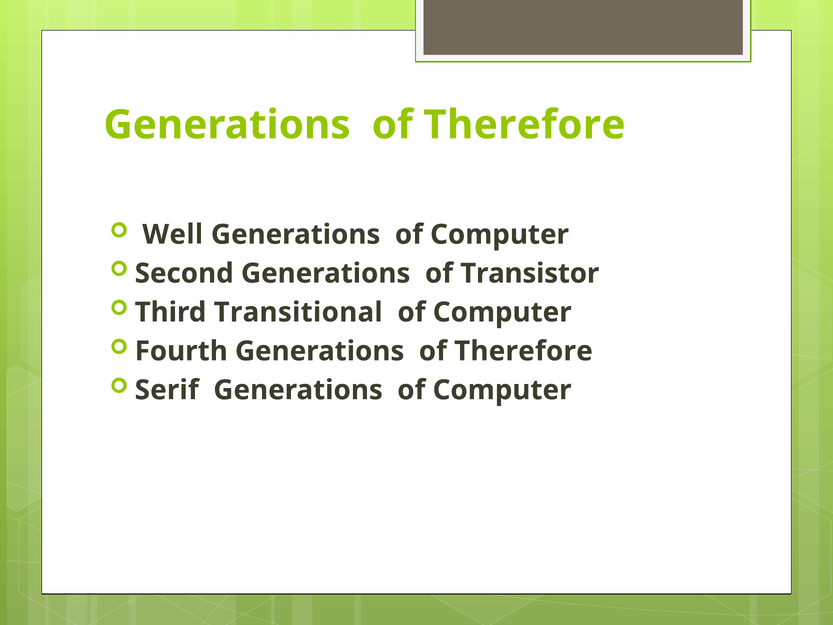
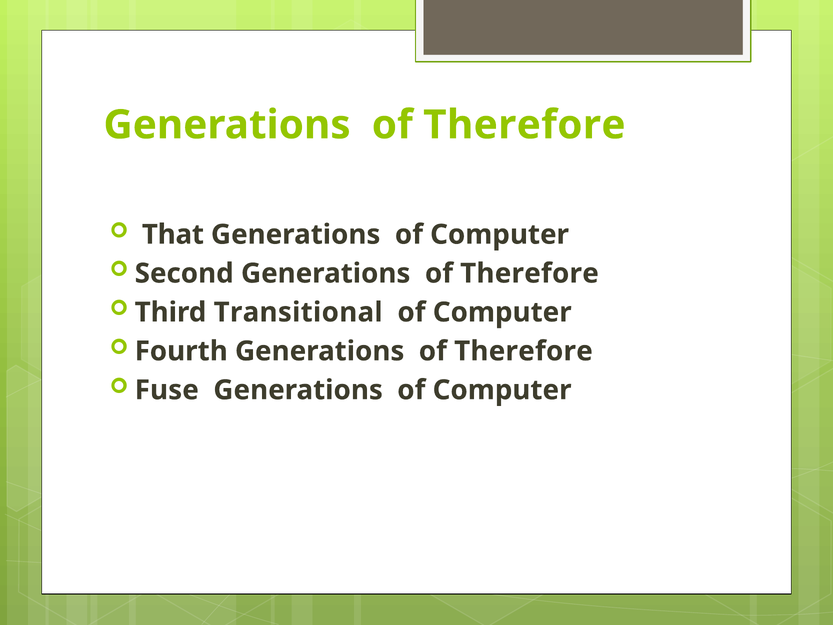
Well: Well -> That
Second Generations of Transistor: Transistor -> Therefore
Serif: Serif -> Fuse
